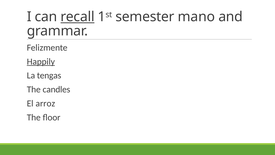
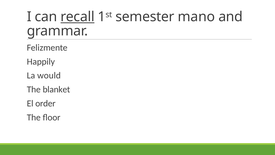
Happily underline: present -> none
tengas: tengas -> would
candles: candles -> blanket
arroz: arroz -> order
